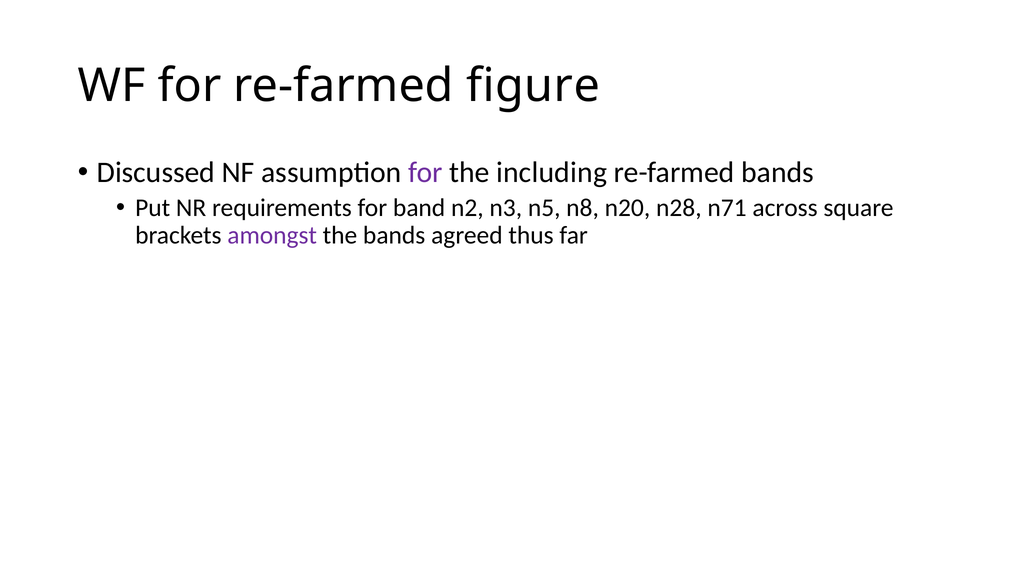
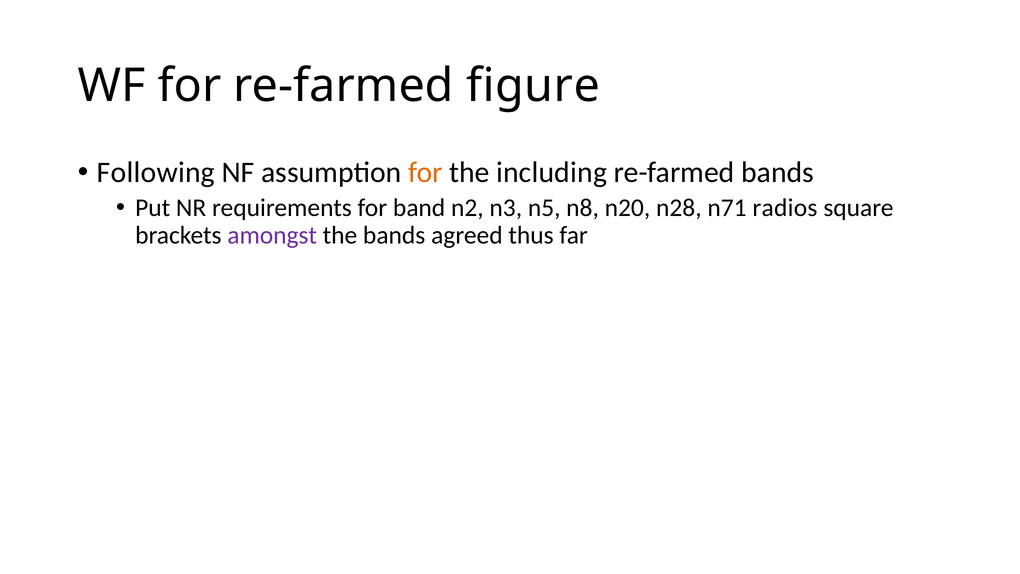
Discussed: Discussed -> Following
for at (425, 172) colour: purple -> orange
across: across -> radios
